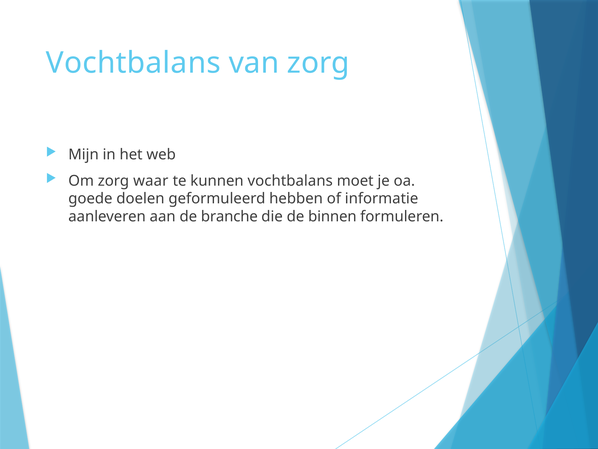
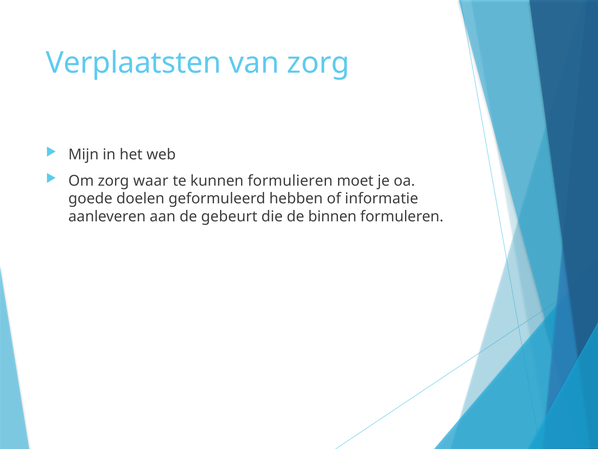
Vochtbalans at (133, 63): Vochtbalans -> Verplaatsten
kunnen vochtbalans: vochtbalans -> formulieren
branche: branche -> gebeurt
